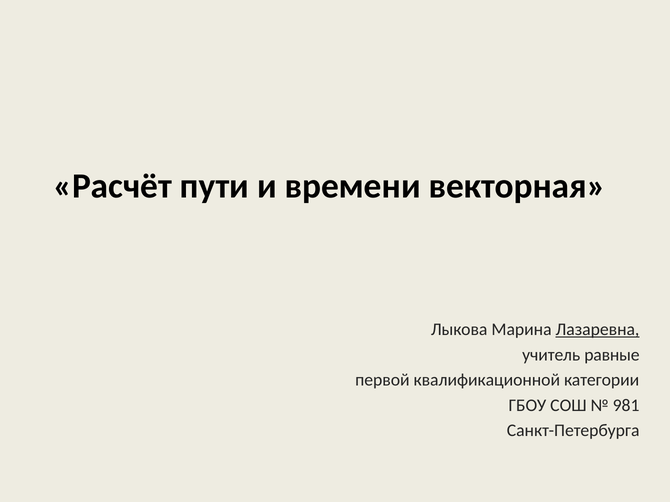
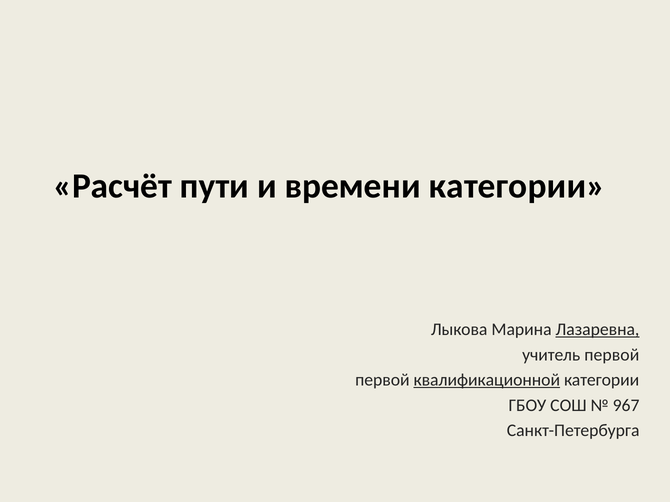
времени векторная: векторная -> категории
учитель равные: равные -> первой
квалификационной underline: none -> present
981: 981 -> 967
